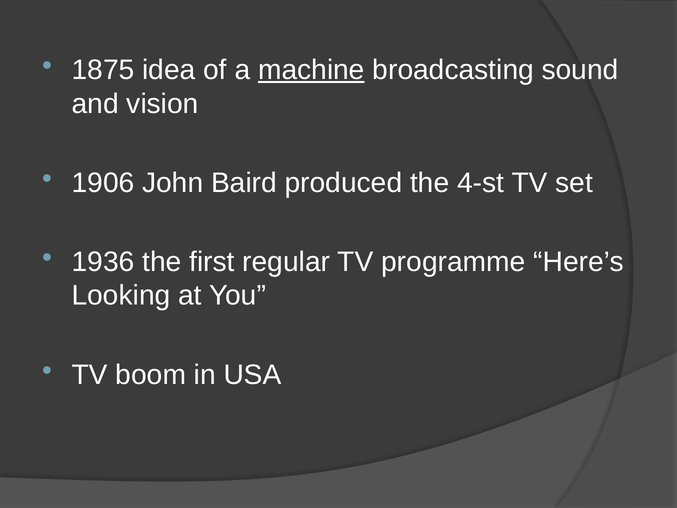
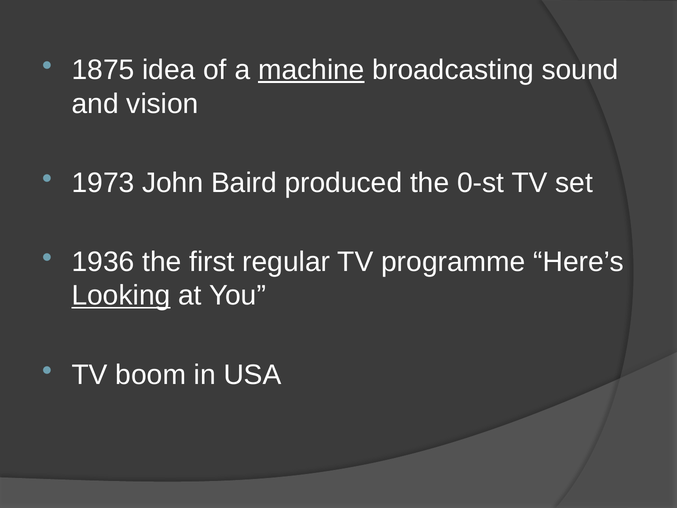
1906: 1906 -> 1973
4-st: 4-st -> 0-st
Looking underline: none -> present
